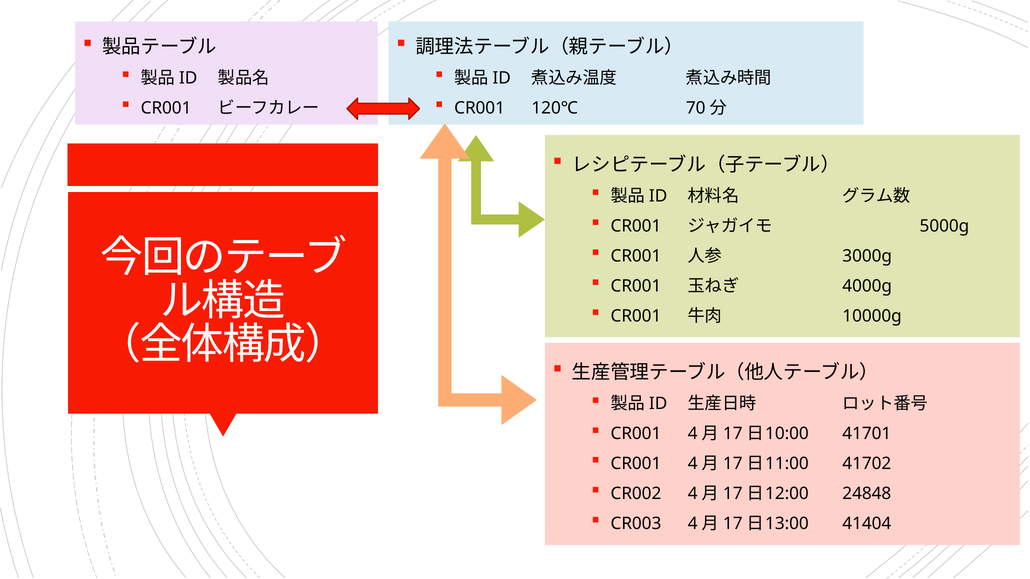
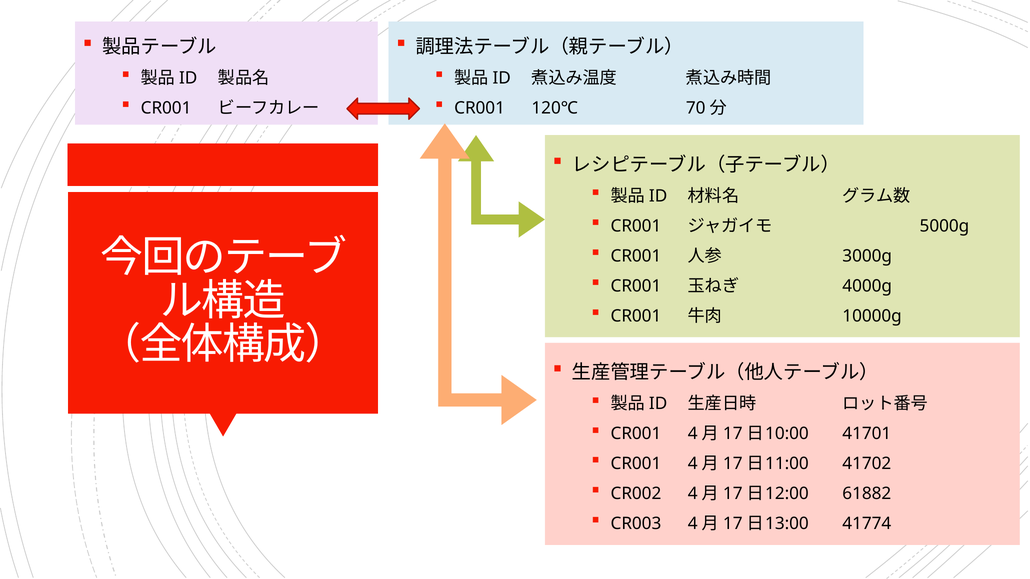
24848: 24848 -> 61882
41404: 41404 -> 41774
